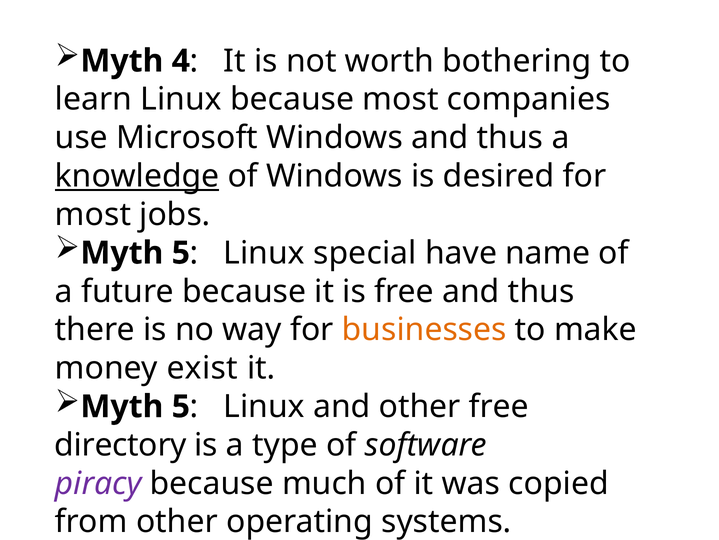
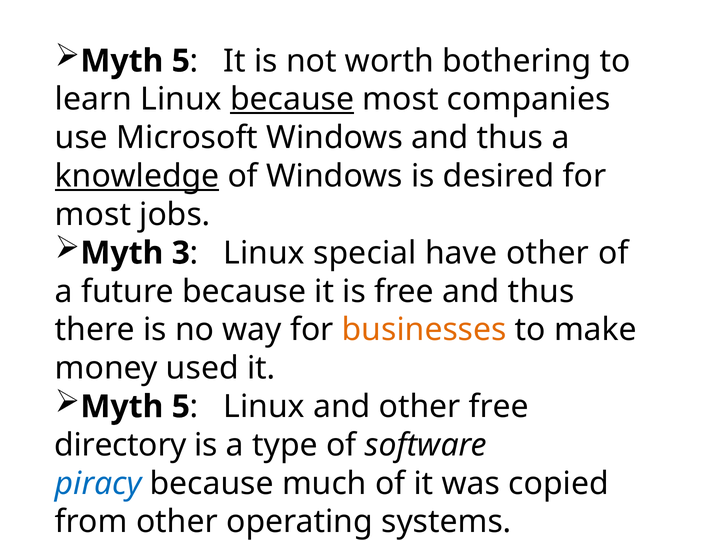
4 at (181, 61): 4 -> 5
because at (292, 99) underline: none -> present
5 at (181, 253): 5 -> 3
have name: name -> other
exist: exist -> used
piracy colour: purple -> blue
